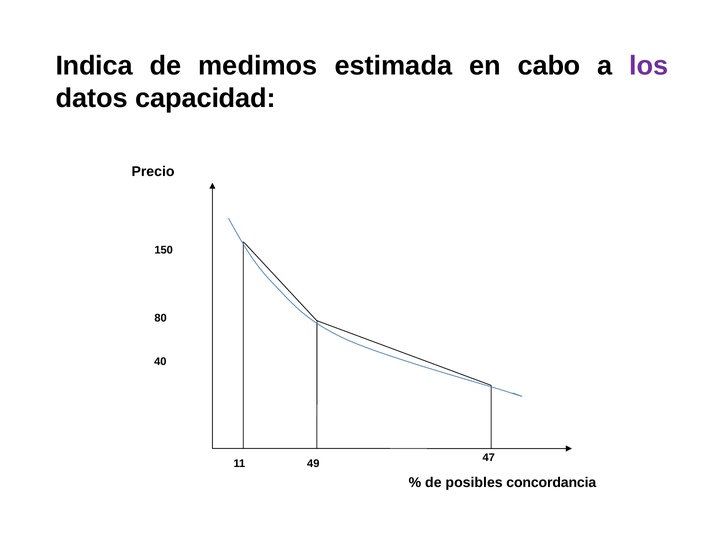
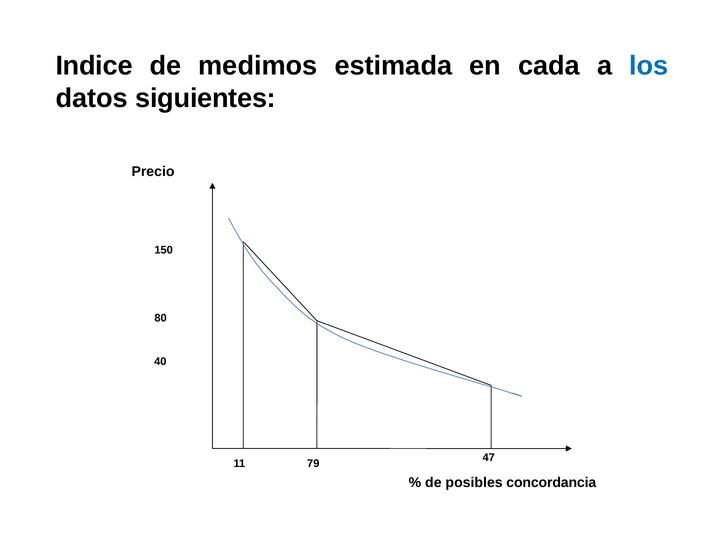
Indica: Indica -> Indice
cabo: cabo -> cada
los colour: purple -> blue
capacidad: capacidad -> siguientes
49: 49 -> 79
